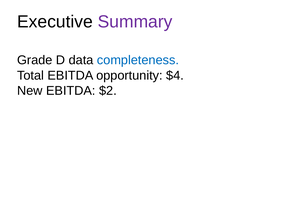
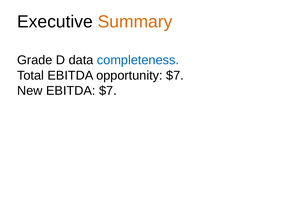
Summary colour: purple -> orange
opportunity $4: $4 -> $7
EBITDA $2: $2 -> $7
